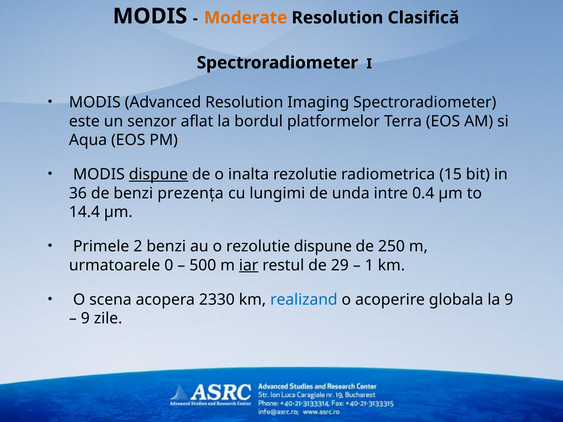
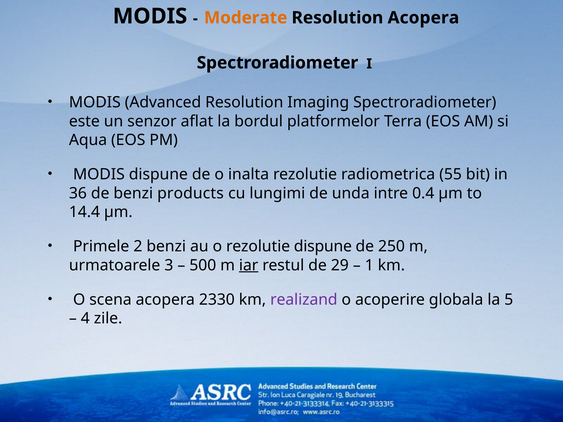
Resolution Clasifică: Clasifică -> Acopera
dispune at (158, 175) underline: present -> none
15: 15 -> 55
prezența: prezența -> products
0: 0 -> 3
realizand colour: blue -> purple
la 9: 9 -> 5
9 at (85, 319): 9 -> 4
